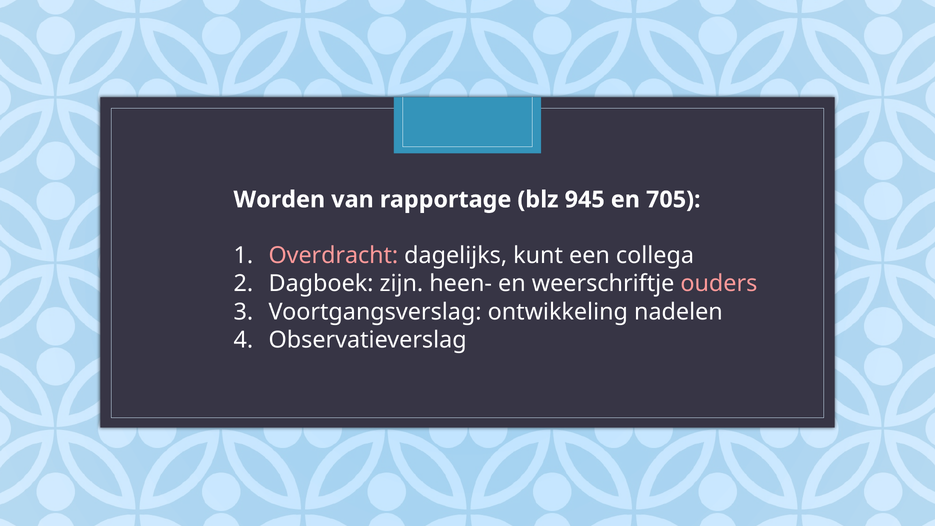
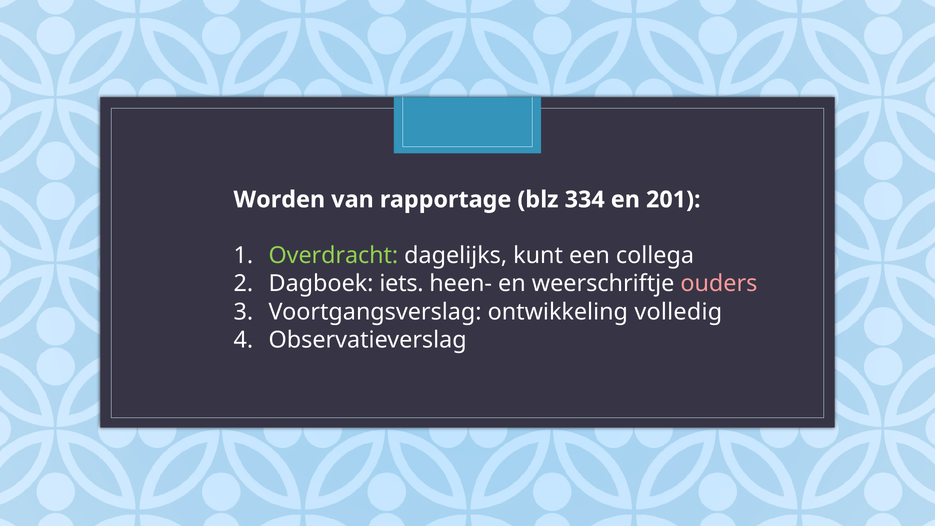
945: 945 -> 334
705: 705 -> 201
Overdracht colour: pink -> light green
zijn: zijn -> iets
nadelen: nadelen -> volledig
